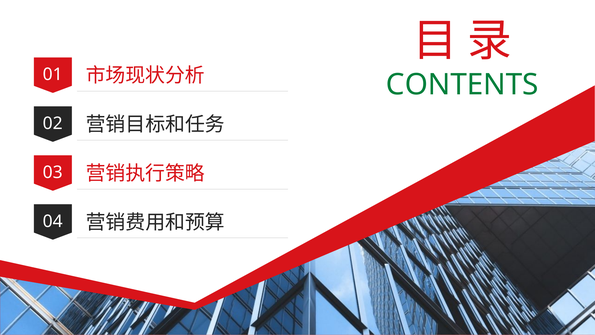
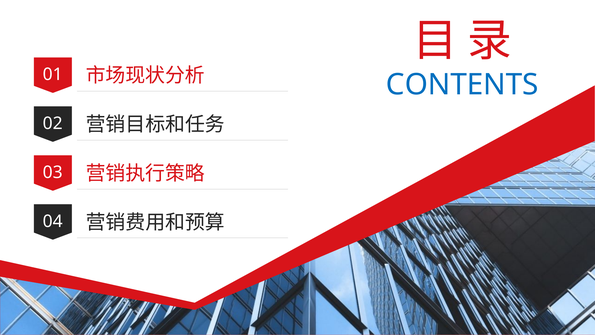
CONTENTS colour: green -> blue
